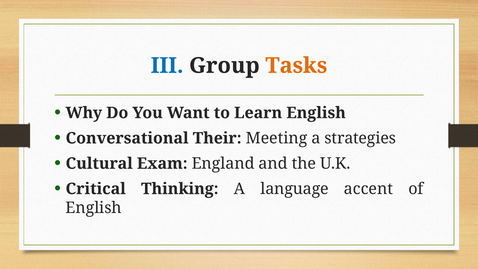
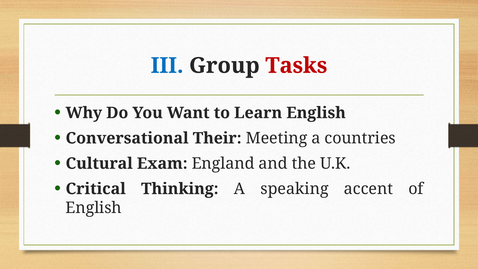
Tasks colour: orange -> red
strategies: strategies -> countries
language: language -> speaking
